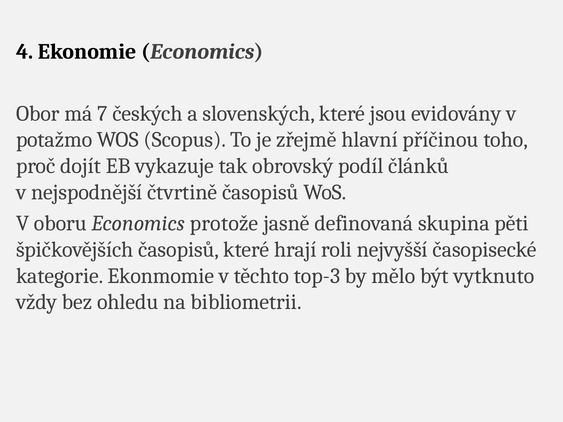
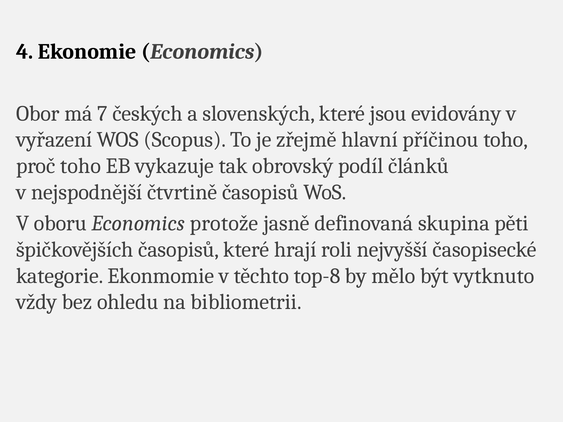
potažmo: potažmo -> vyřazení
proč dojít: dojít -> toho
top-3: top-3 -> top-8
